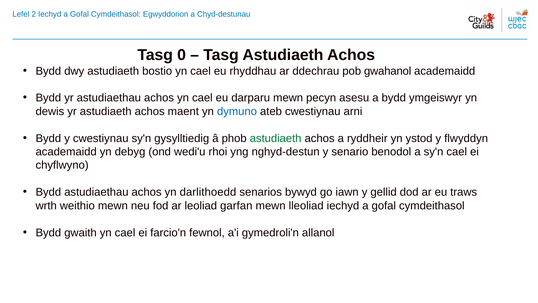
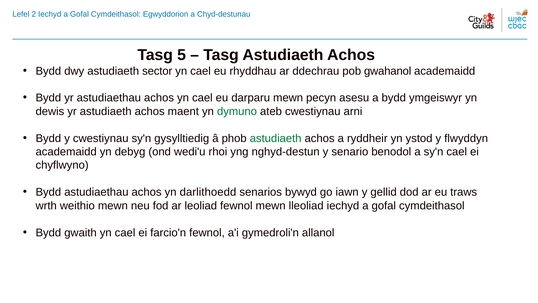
0: 0 -> 5
bostio: bostio -> sector
dymuno colour: blue -> green
leoliad garfan: garfan -> fewnol
